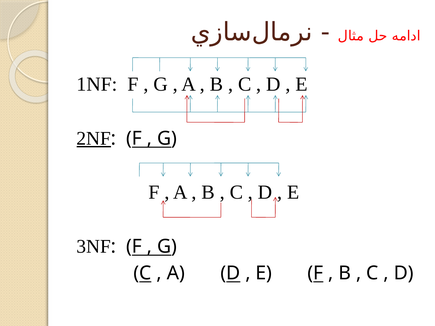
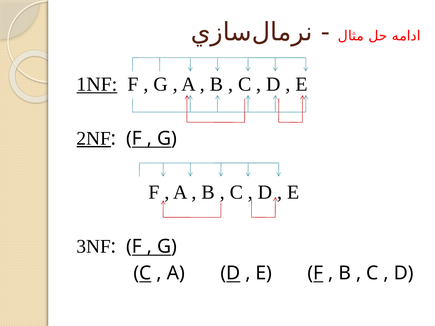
1NF underline: none -> present
